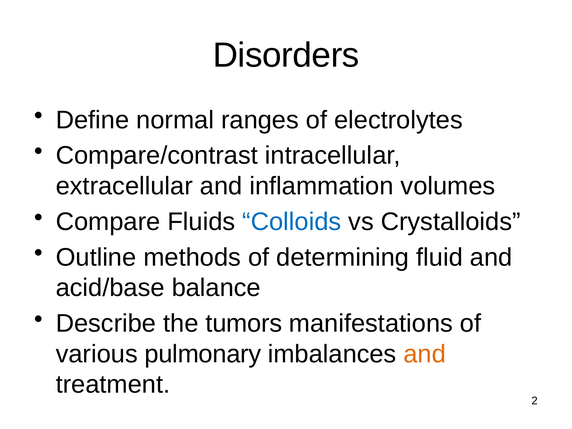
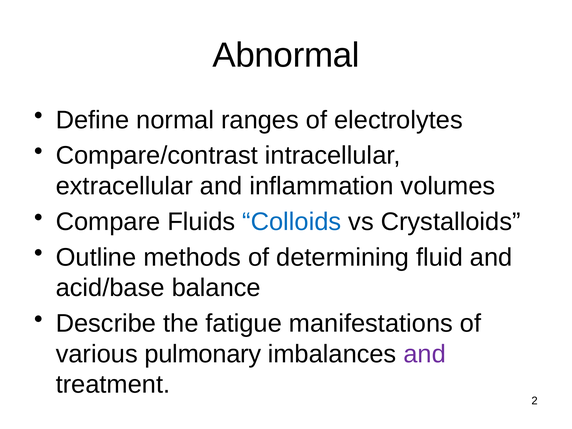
Disorders: Disorders -> Abnormal
tumors: tumors -> fatigue
and at (425, 354) colour: orange -> purple
